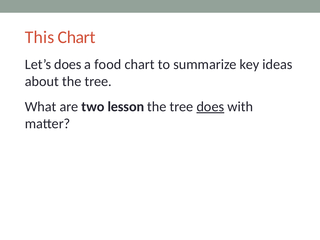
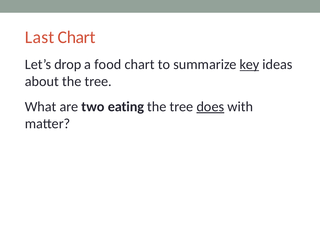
This: This -> Last
Let’s does: does -> drop
key underline: none -> present
lesson: lesson -> eating
